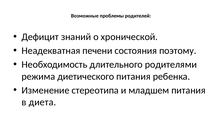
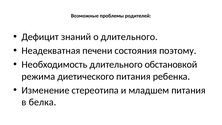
о хронической: хронической -> длительного
родителями: родителями -> обстановкой
диета: диета -> белка
